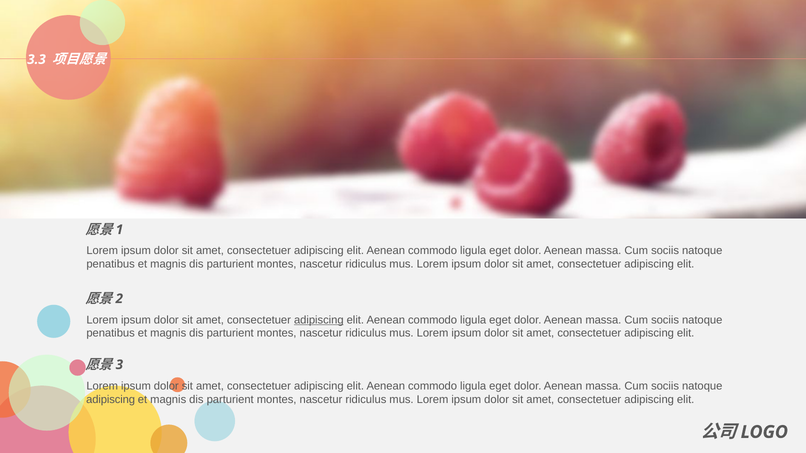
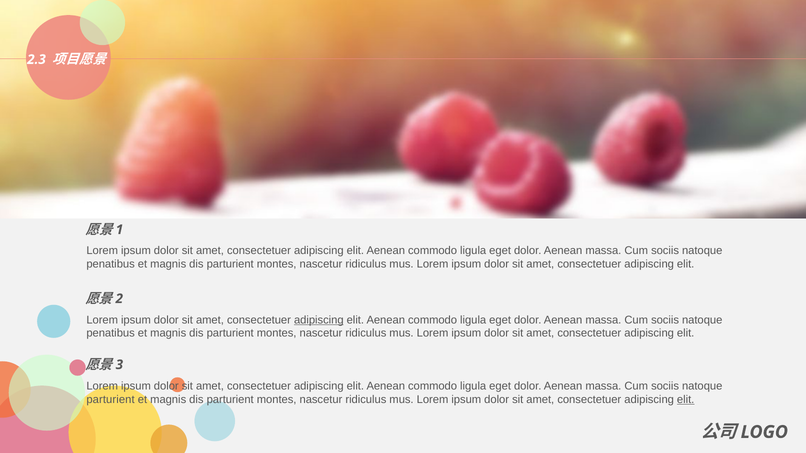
3.3: 3.3 -> 2.3
adipiscing at (111, 400): adipiscing -> parturient
elit at (686, 400) underline: none -> present
